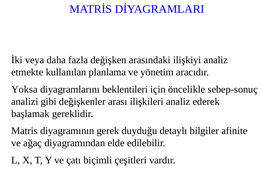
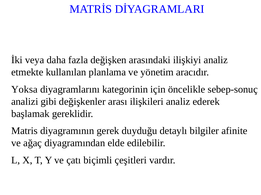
beklentileri: beklentileri -> kategorinin
